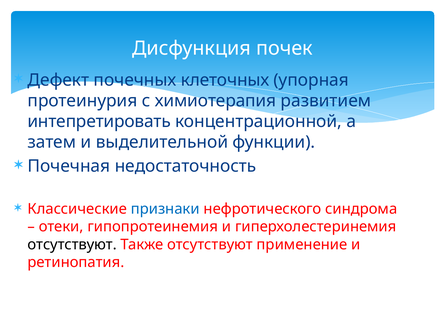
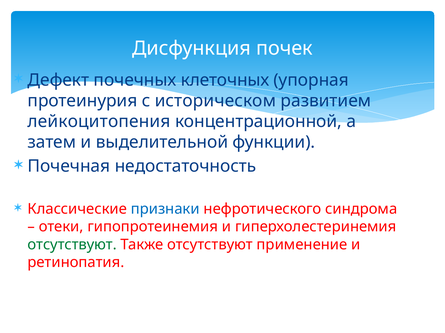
химиотерапия: химиотерапия -> историческом
интепретировать: интепретировать -> лейкоцитопения
отсутствуют at (72, 245) colour: black -> green
